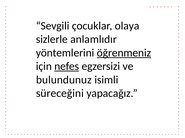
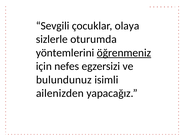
anlamlıdır: anlamlıdır -> oturumda
nefes underline: present -> none
süreceğini: süreceğini -> ailenizden
